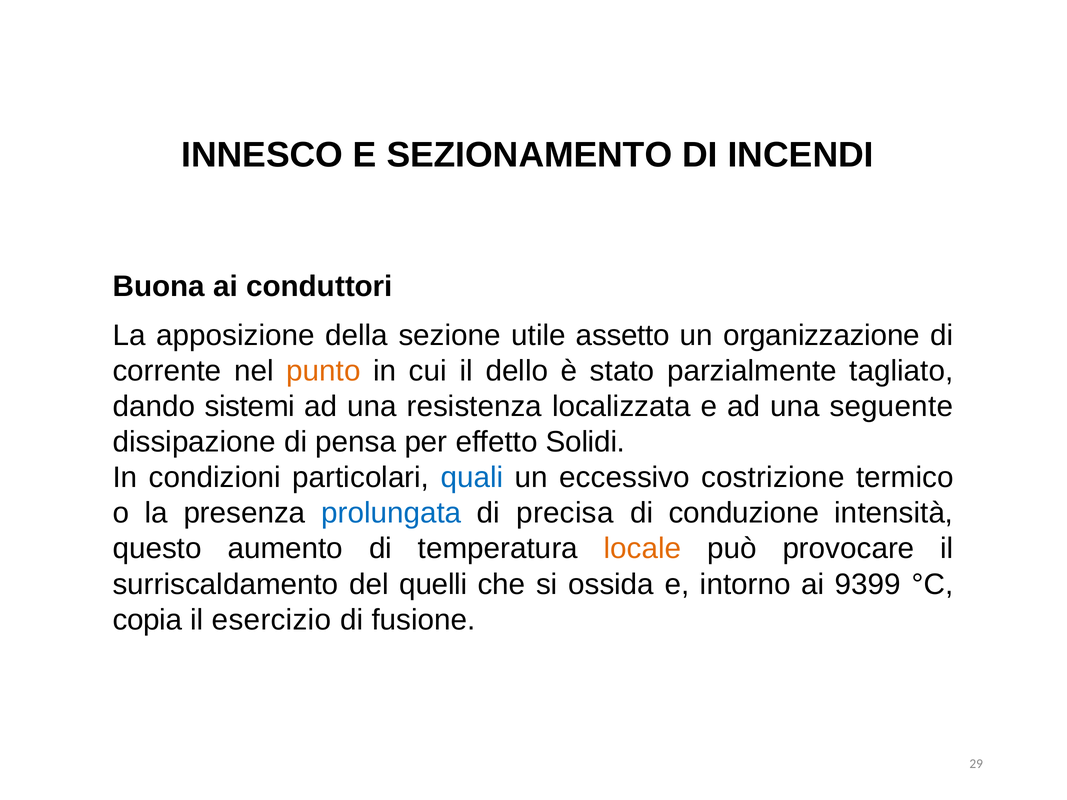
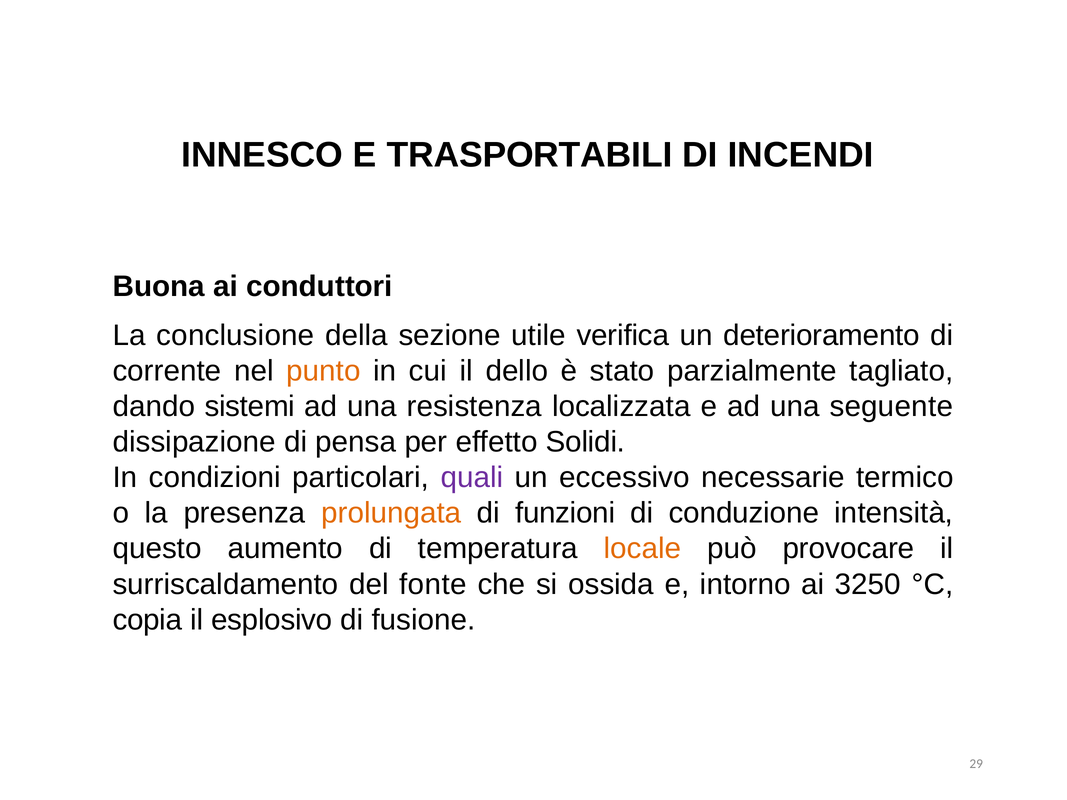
SEZIONAMENTO: SEZIONAMENTO -> TRASPORTABILI
apposizione: apposizione -> conclusione
assetto: assetto -> verifica
organizzazione: organizzazione -> deterioramento
quali colour: blue -> purple
costrizione: costrizione -> necessarie
prolungata colour: blue -> orange
precisa: precisa -> funzioni
quelli: quelli -> fonte
9399: 9399 -> 3250
esercizio: esercizio -> esplosivo
